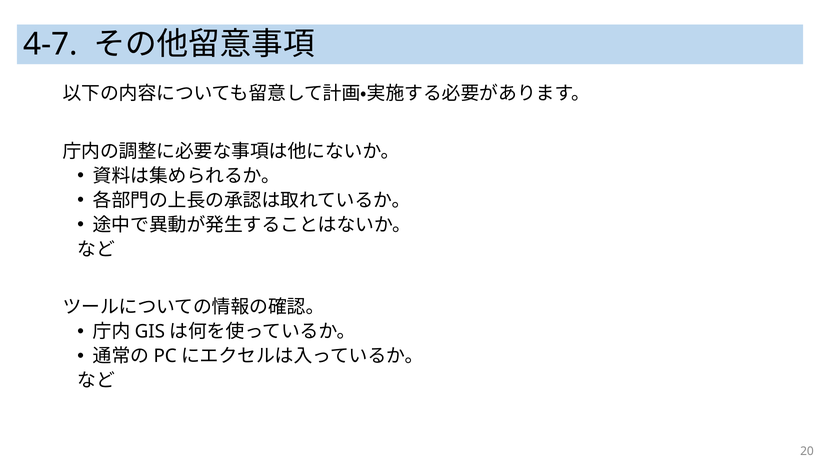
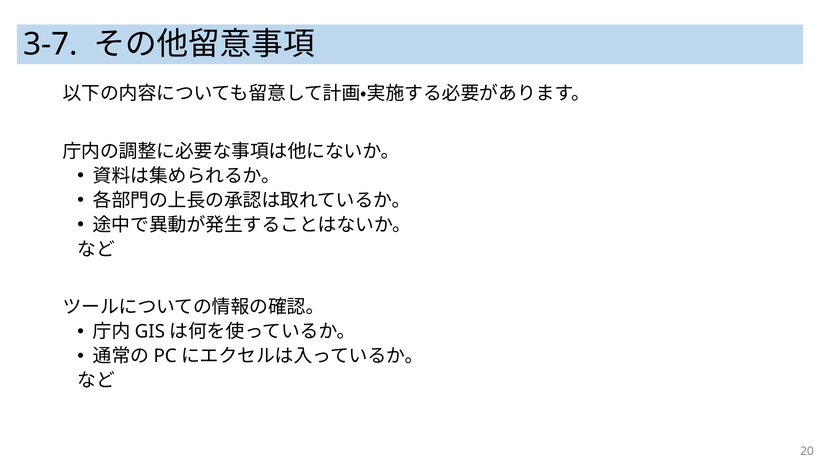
4-7: 4-7 -> 3-7
